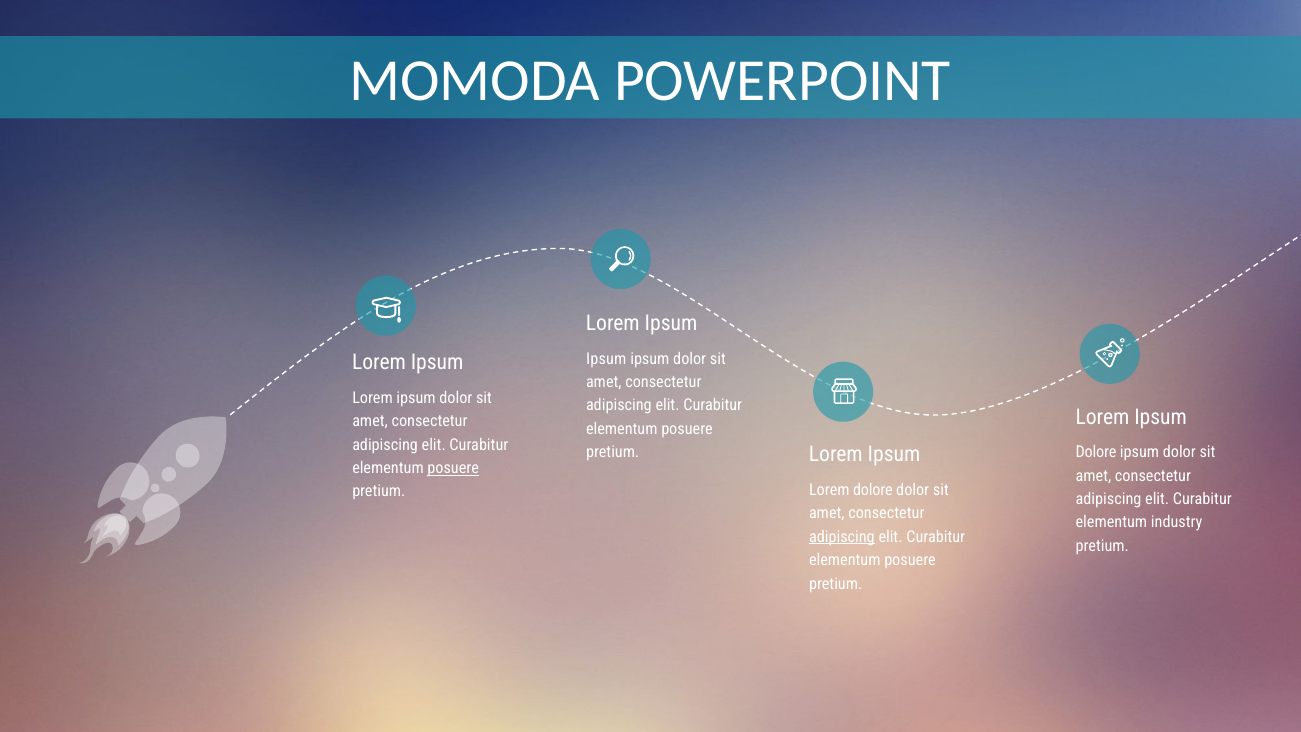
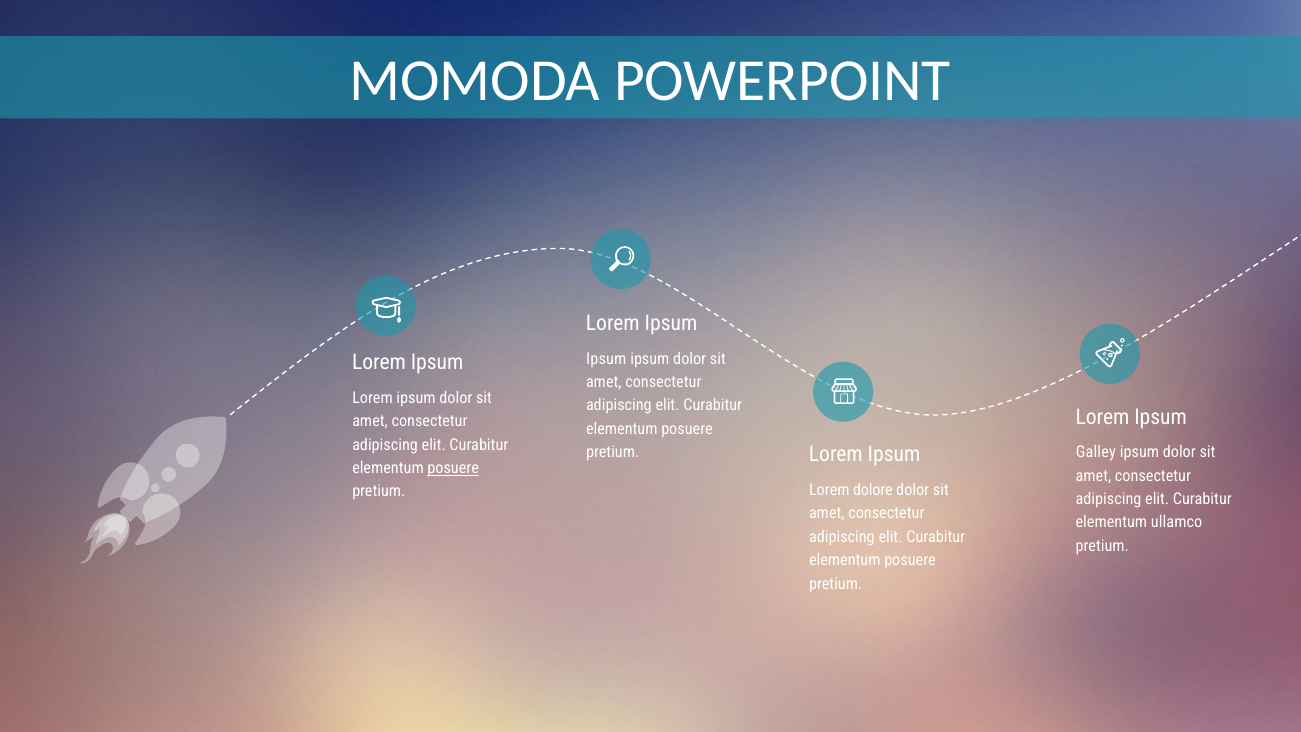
Dolore at (1096, 452): Dolore -> Galley
industry: industry -> ullamco
adipiscing at (842, 537) underline: present -> none
